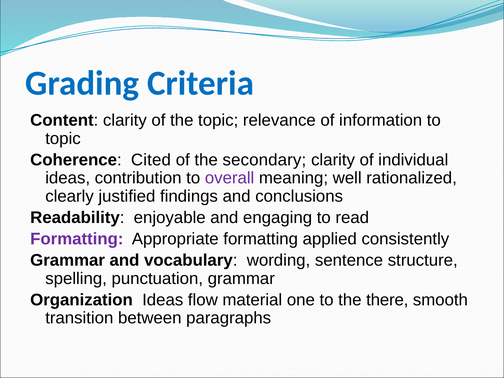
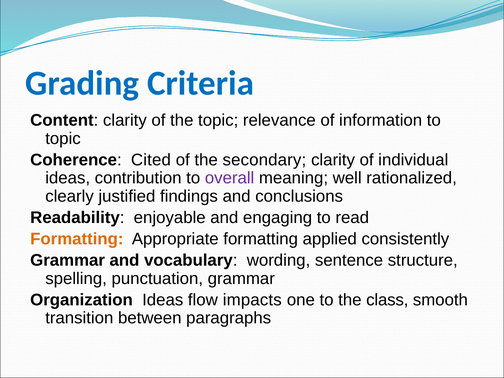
Formatting at (77, 239) colour: purple -> orange
material: material -> impacts
there: there -> class
